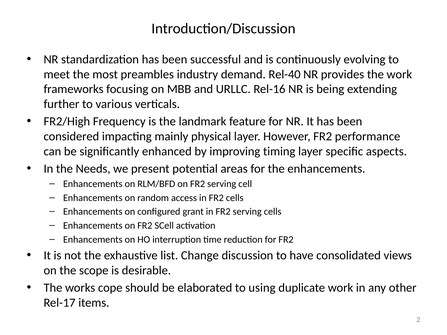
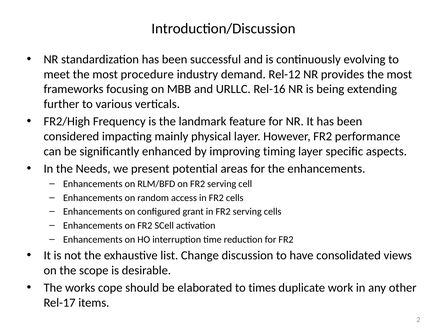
preambles: preambles -> procedure
Rel-40: Rel-40 -> Rel-12
provides the work: work -> most
using: using -> times
